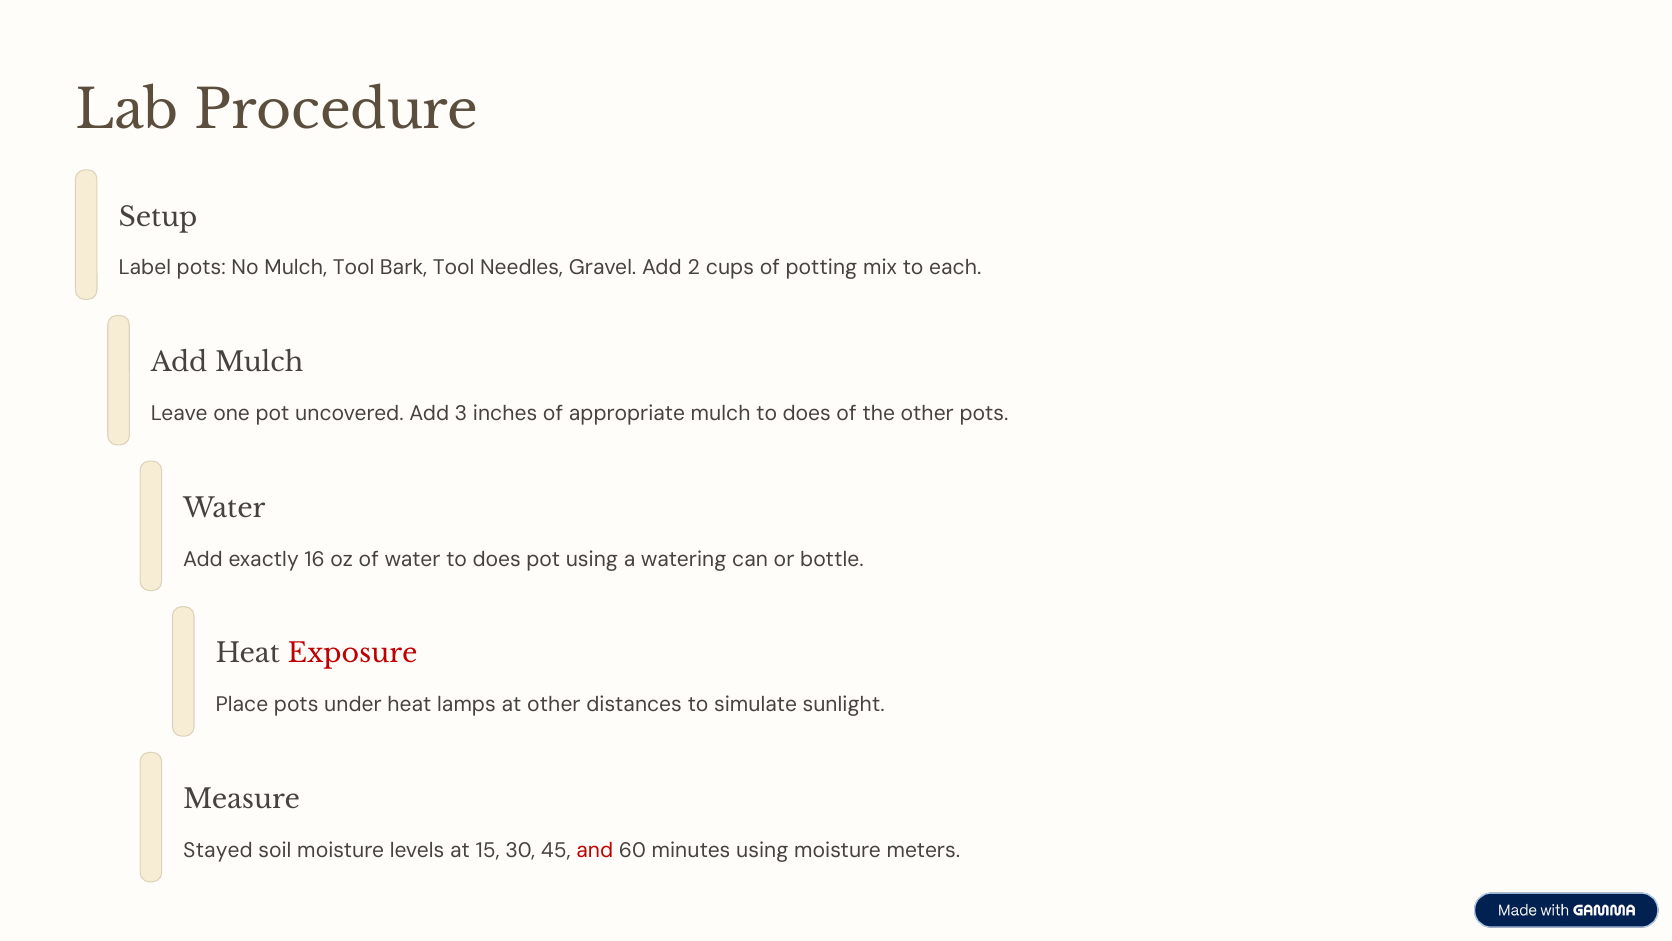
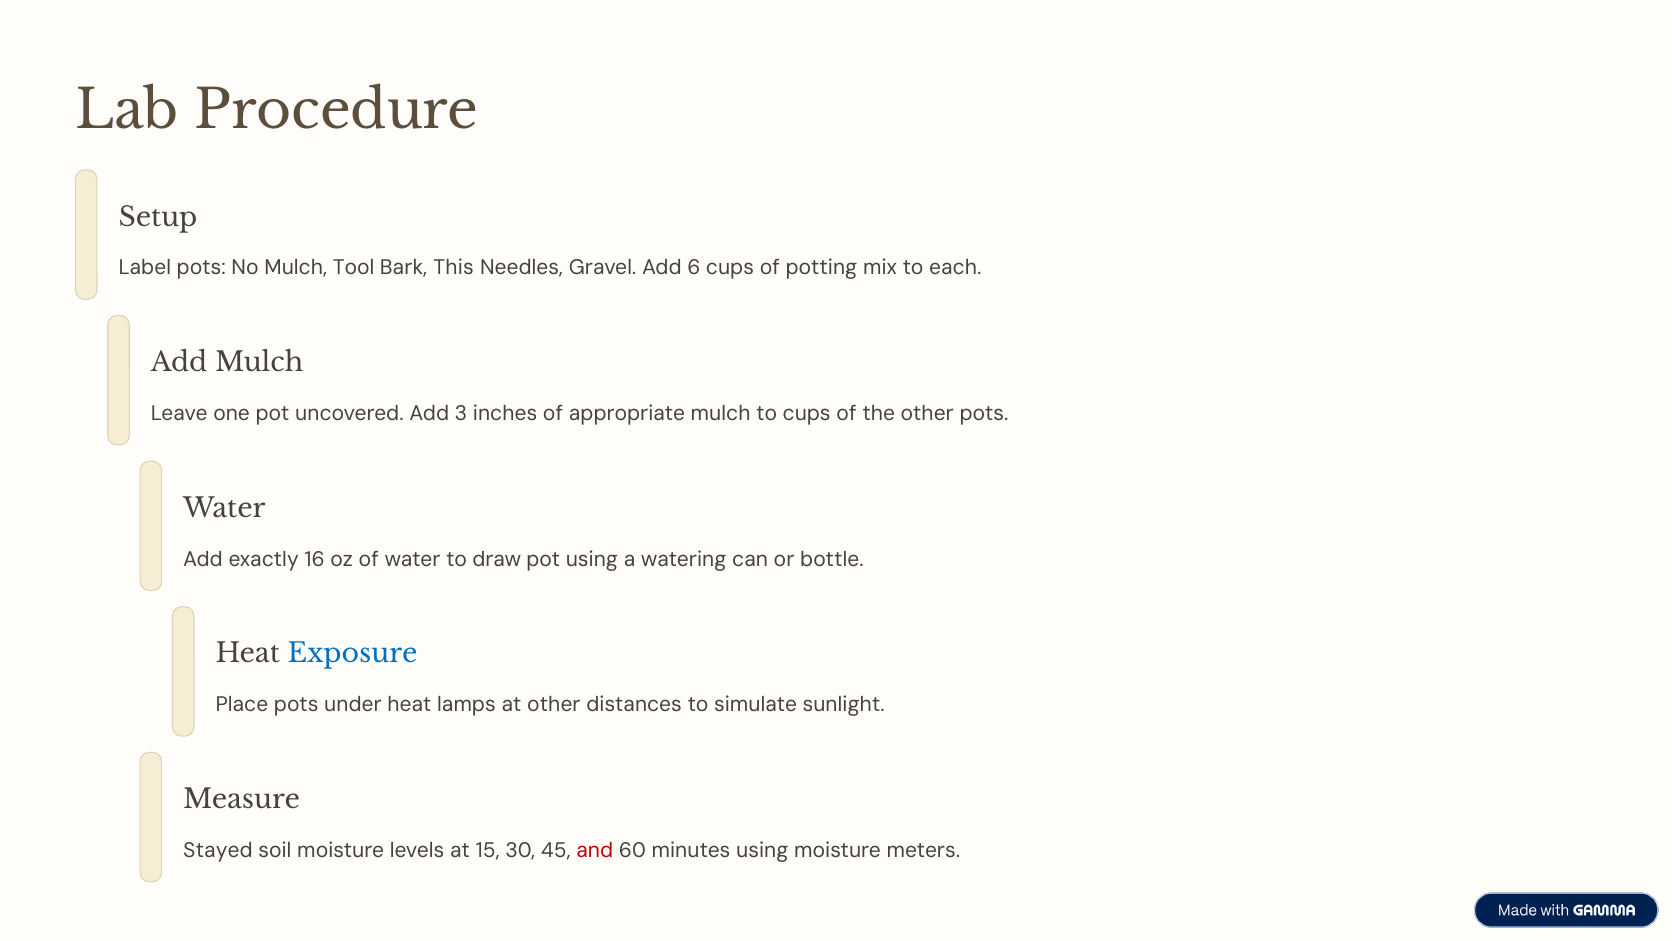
Bark Tool: Tool -> This
2: 2 -> 6
mulch to does: does -> cups
water to does: does -> draw
Exposure colour: red -> blue
